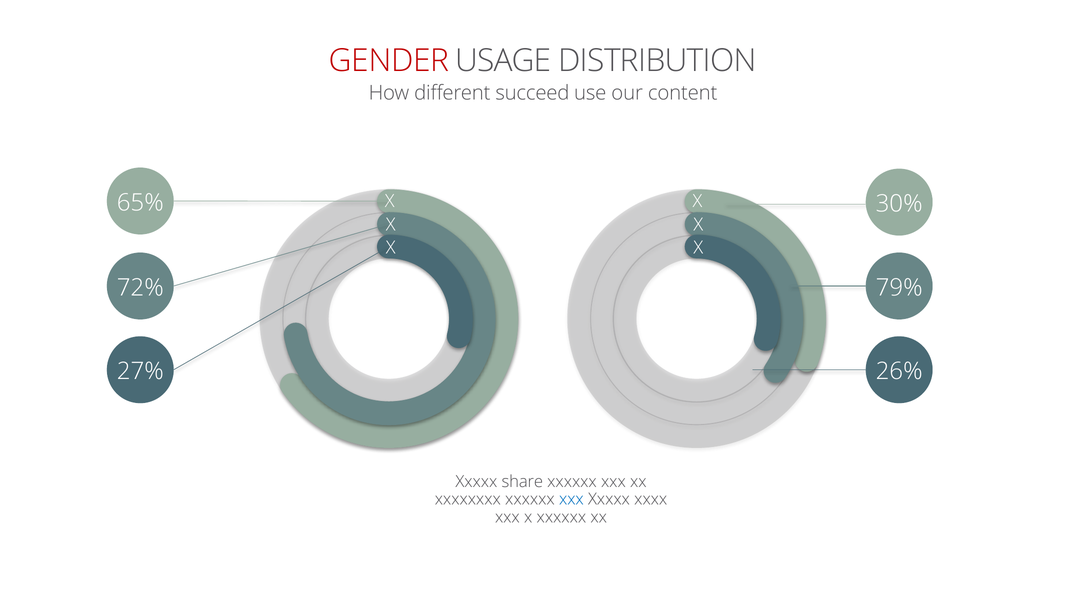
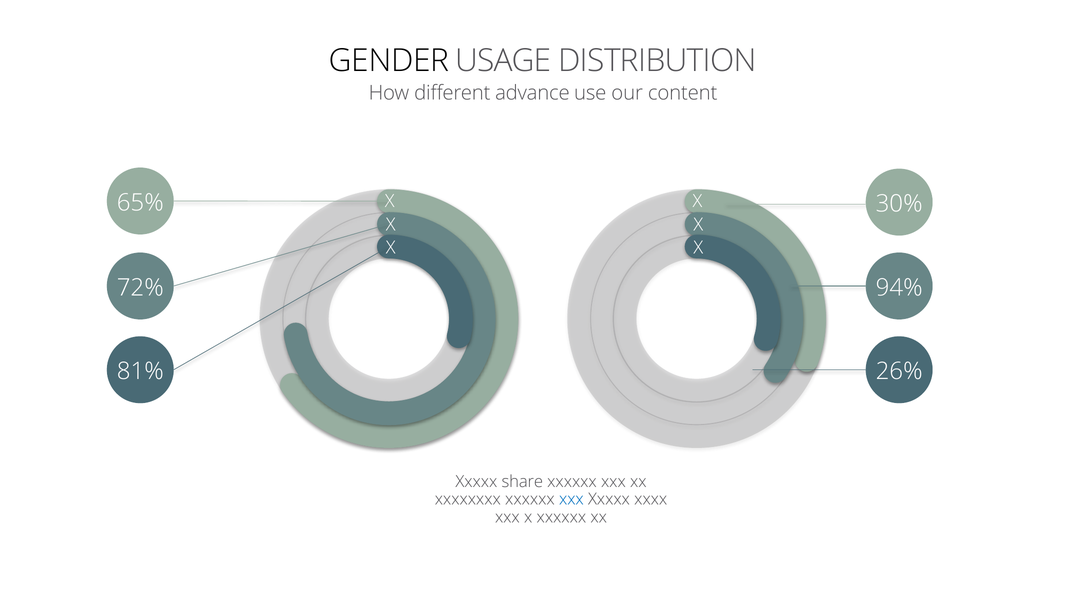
GENDER colour: red -> black
succeed: succeed -> advance
79%: 79% -> 94%
27%: 27% -> 81%
